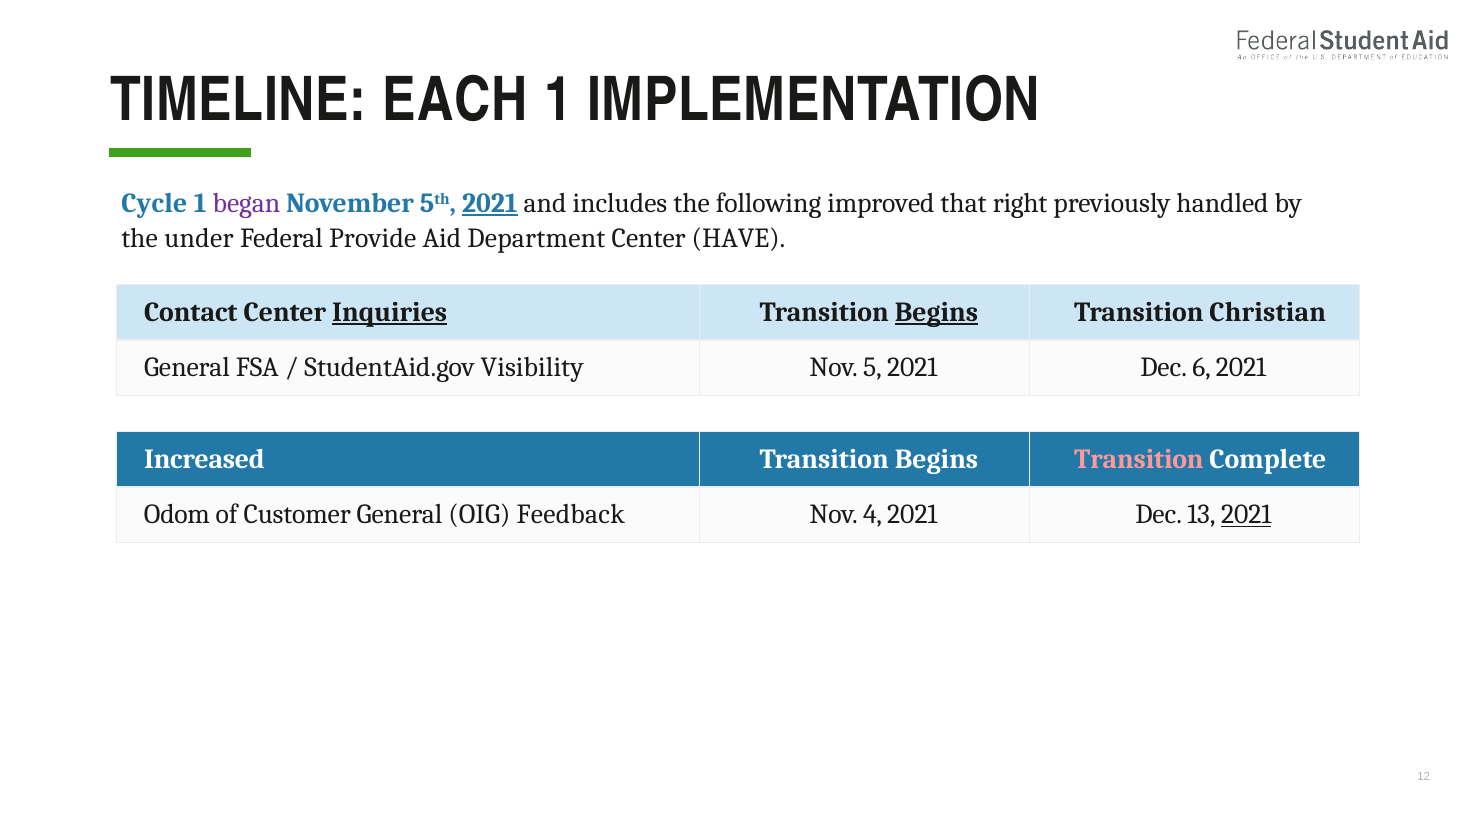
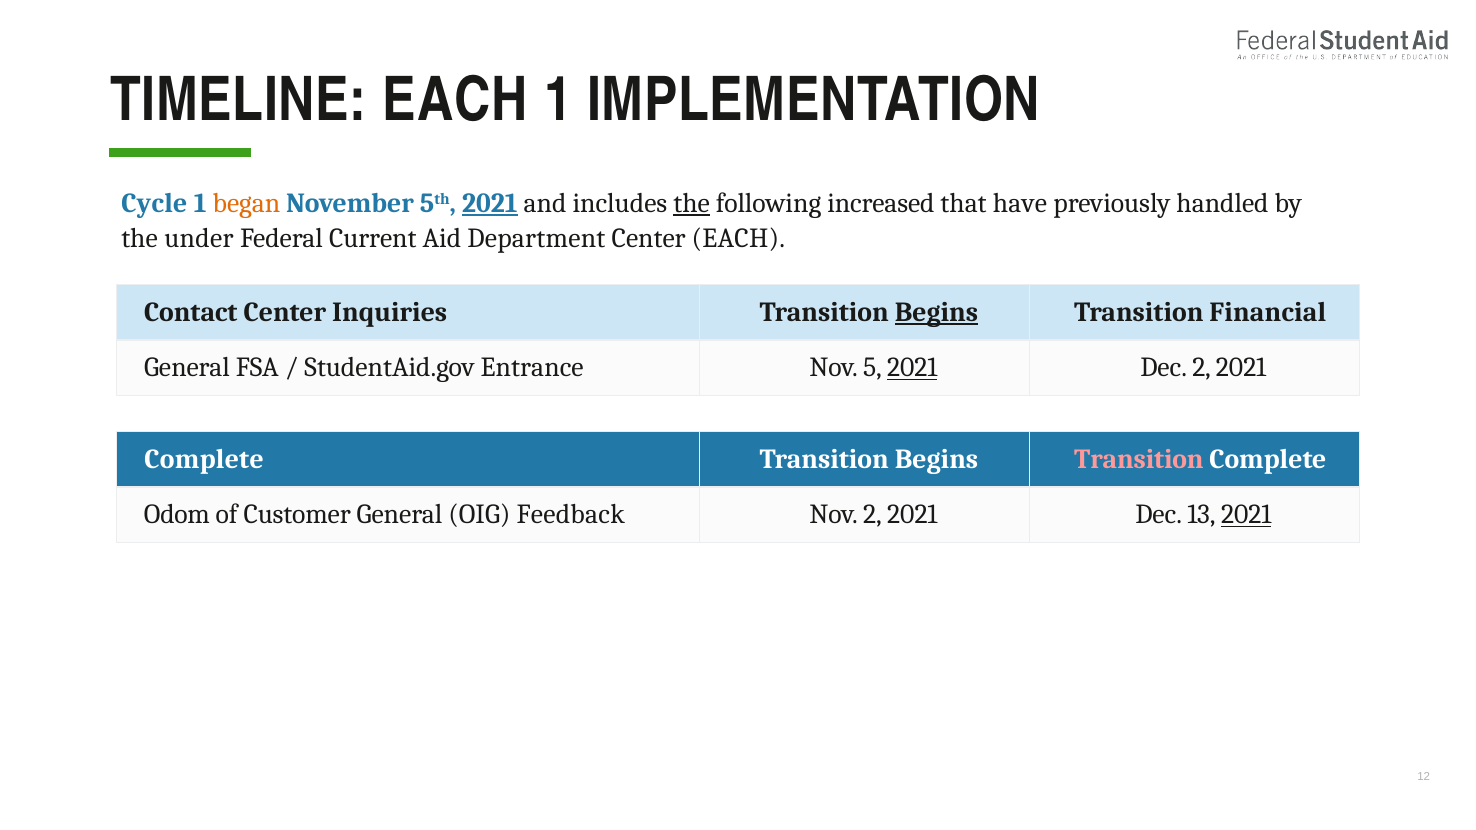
began colour: purple -> orange
the at (692, 203) underline: none -> present
improved: improved -> increased
right: right -> have
Provide: Provide -> Current
Center HAVE: HAVE -> EACH
Inquiries underline: present -> none
Christian: Christian -> Financial
Visibility: Visibility -> Entrance
2021 at (912, 368) underline: none -> present
Dec 6: 6 -> 2
Increased at (204, 459): Increased -> Complete
Nov 4: 4 -> 2
